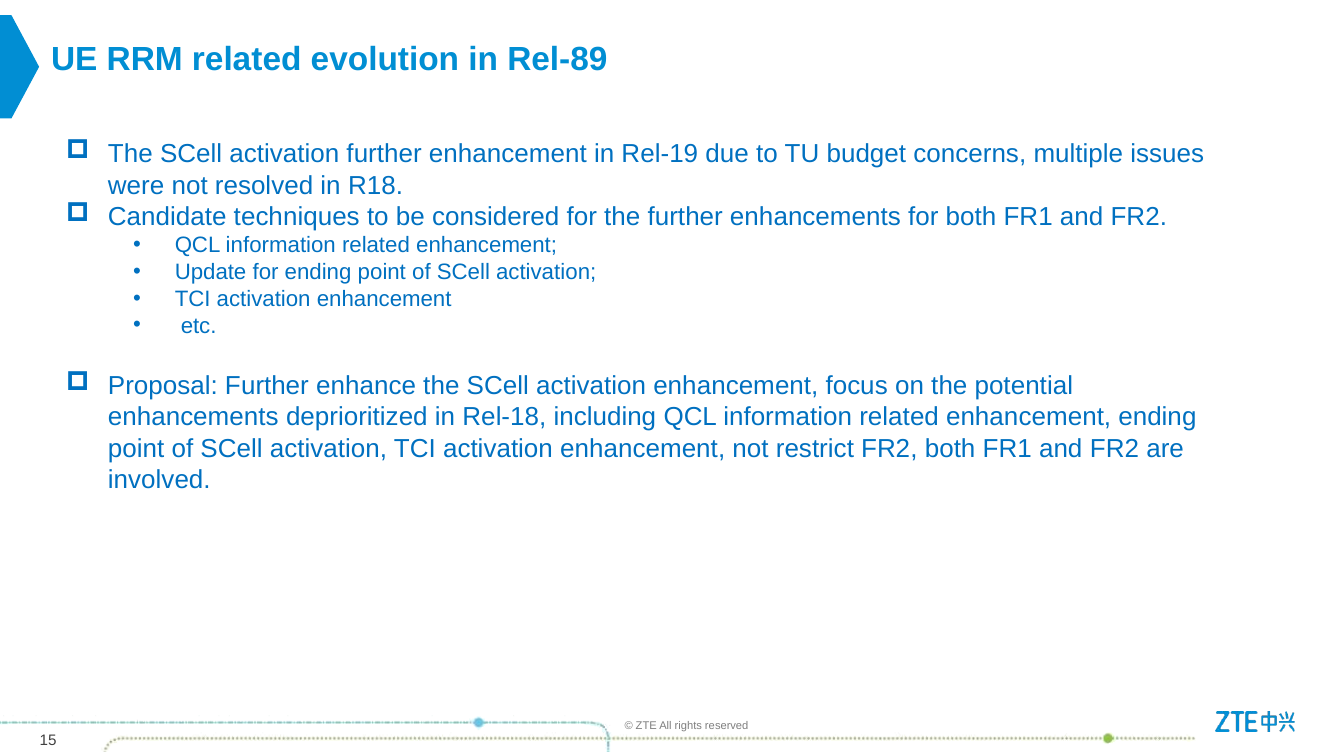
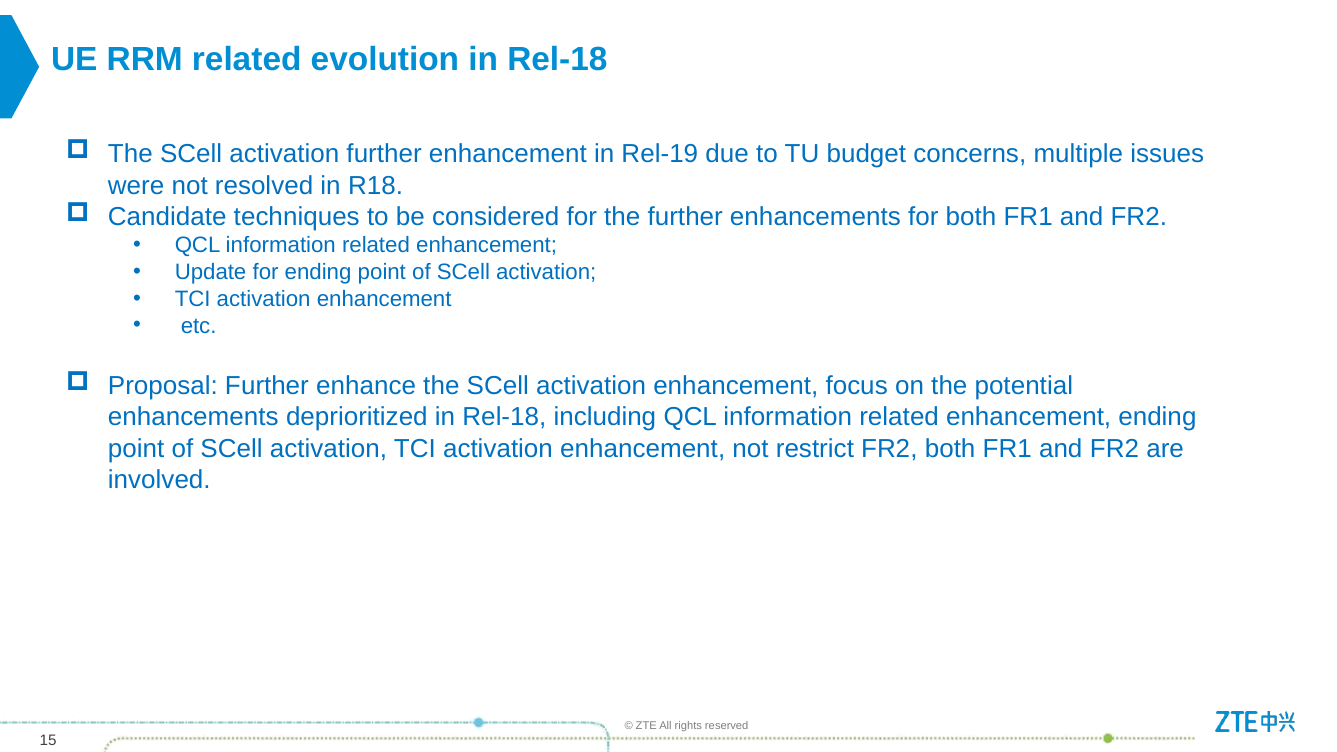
evolution in Rel-89: Rel-89 -> Rel-18
